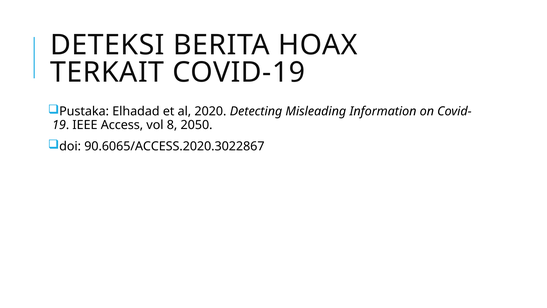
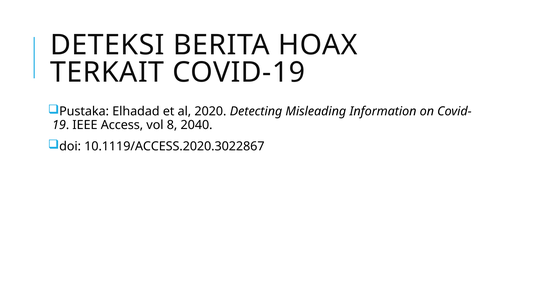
2050: 2050 -> 2040
90.6065/ACCESS.2020.3022867: 90.6065/ACCESS.2020.3022867 -> 10.1119/ACCESS.2020.3022867
